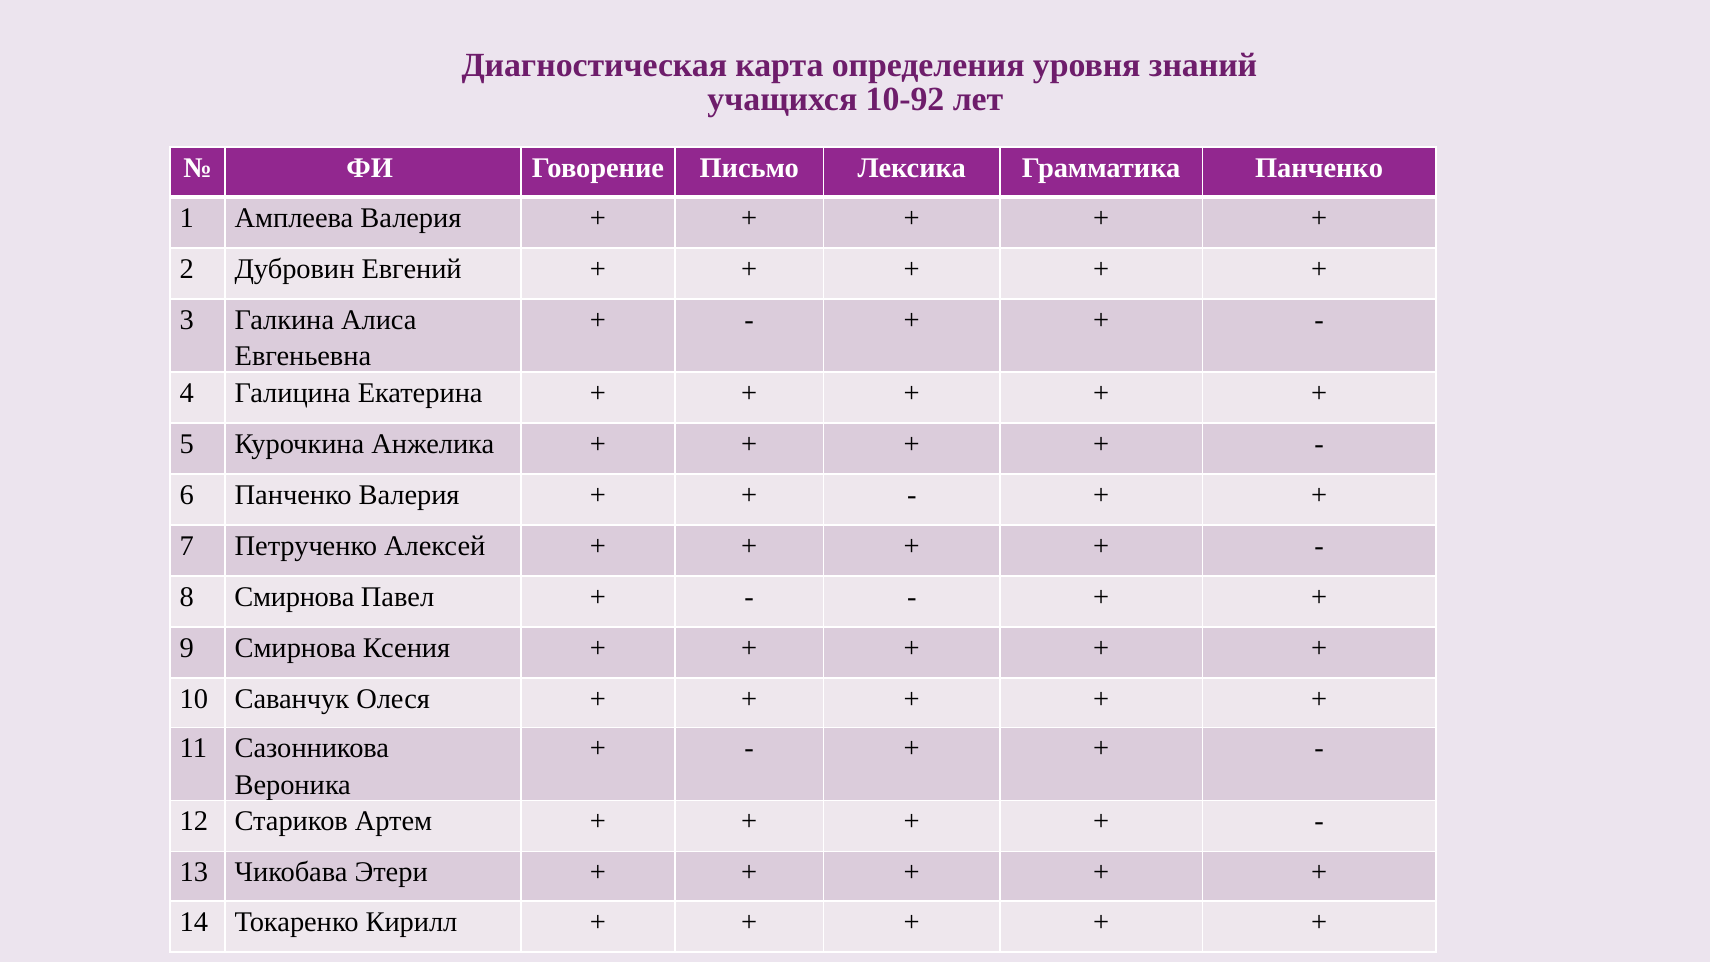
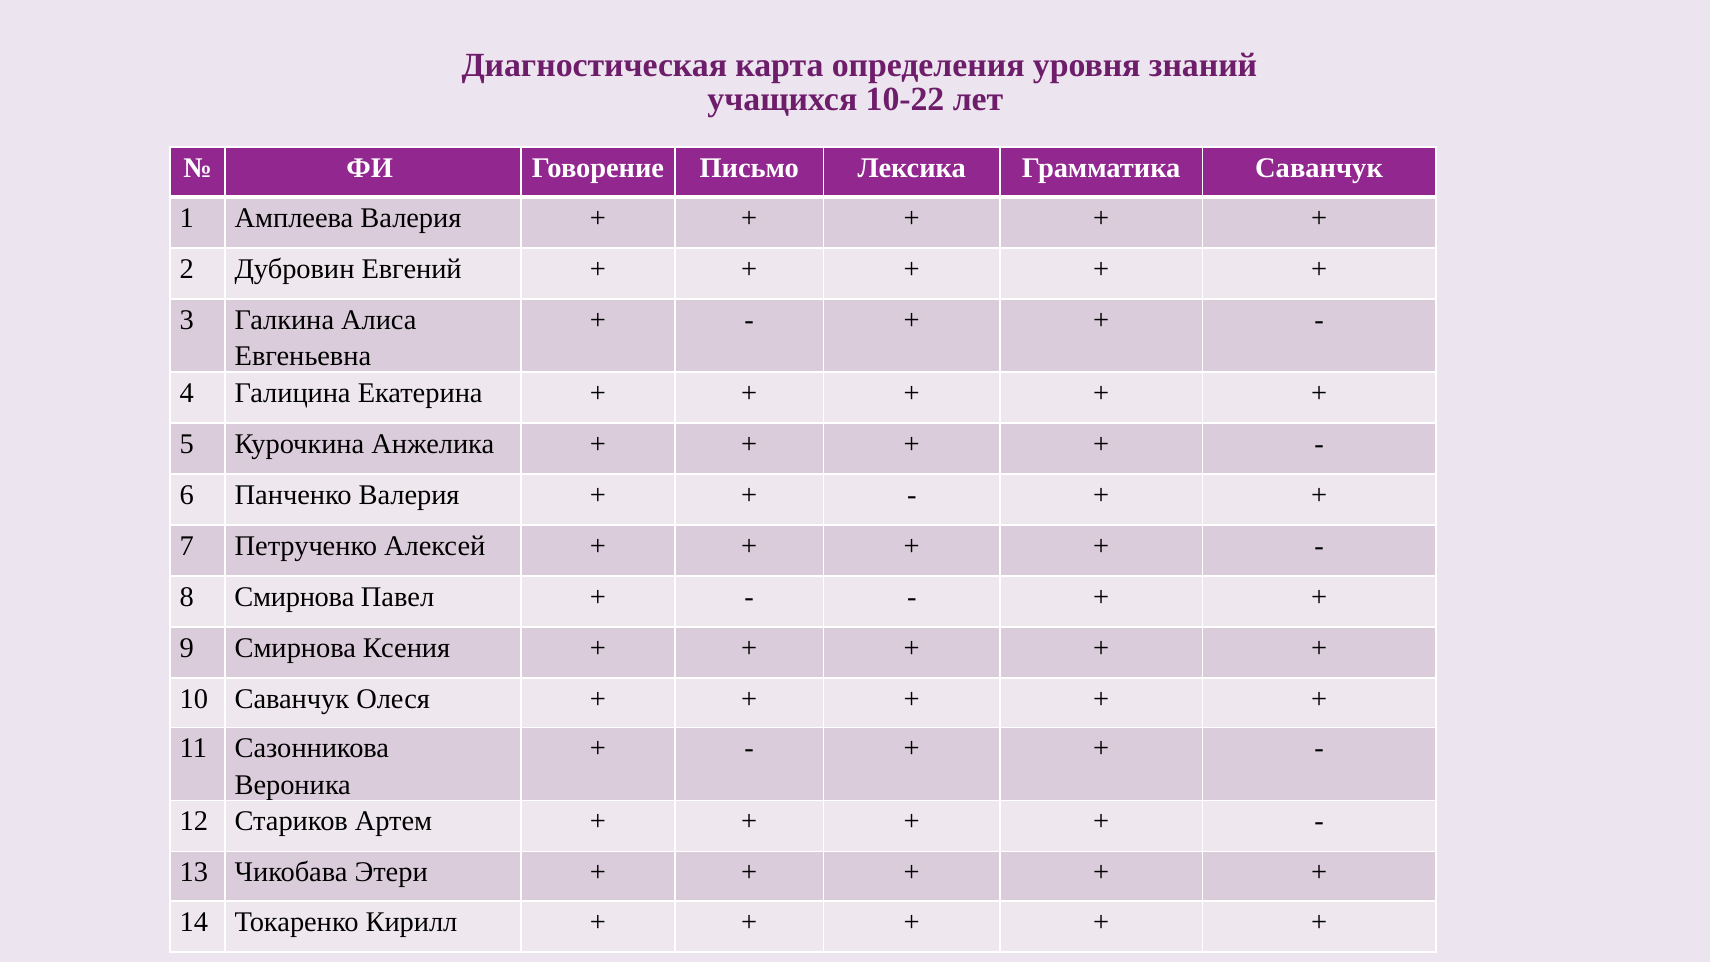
10-92: 10-92 -> 10-22
Грамматика Панченко: Панченко -> Саванчук
